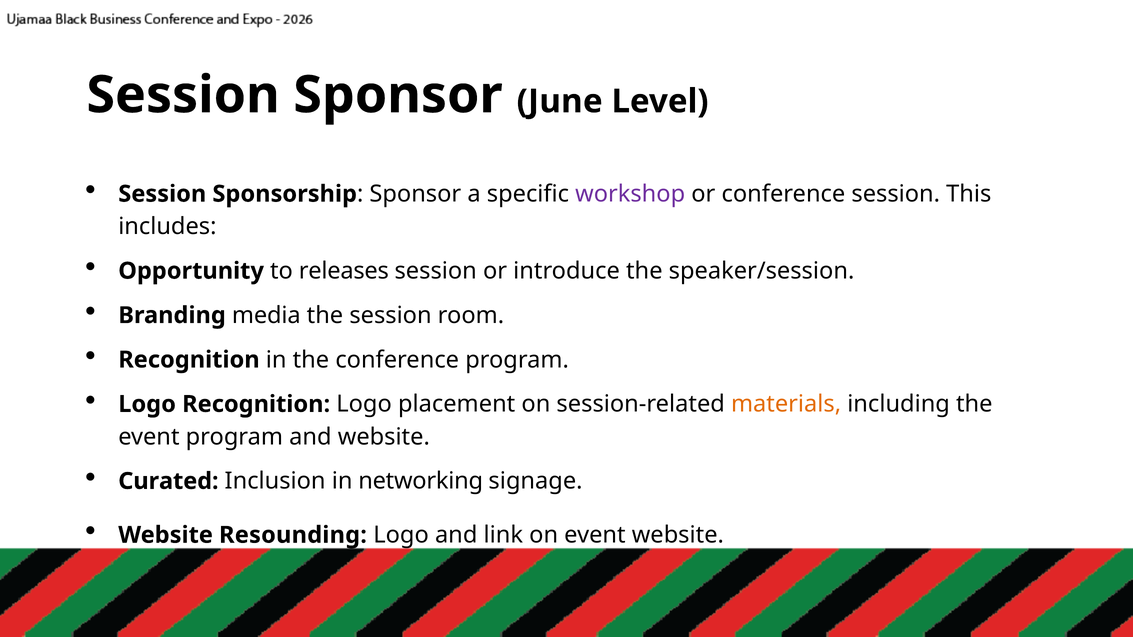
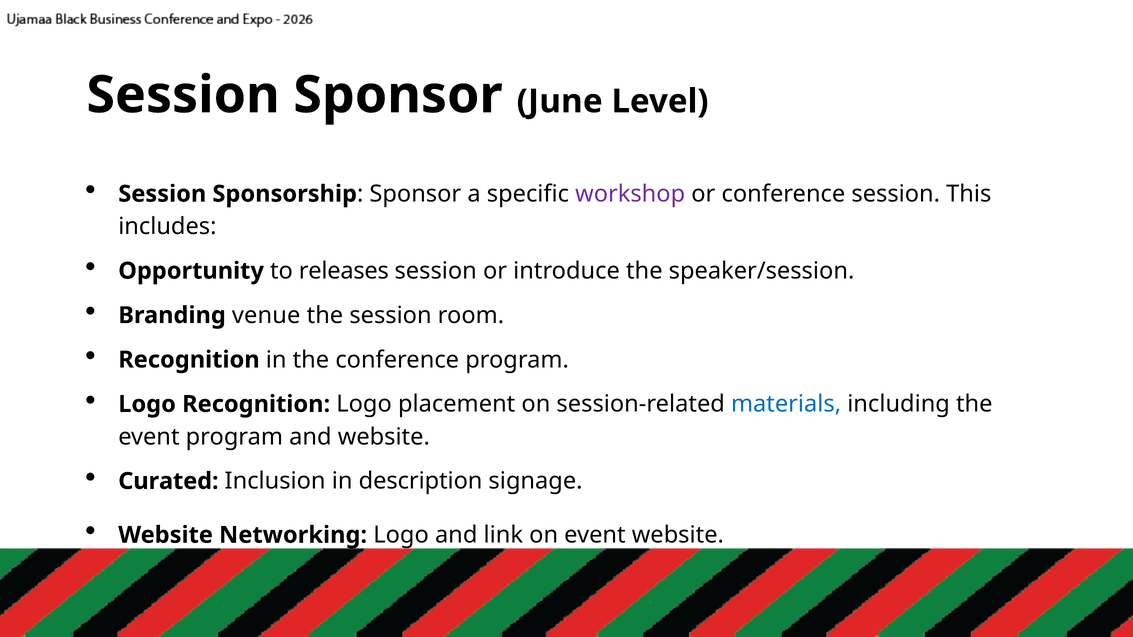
media: media -> venue
materials colour: orange -> blue
networking: networking -> description
Resounding: Resounding -> Networking
